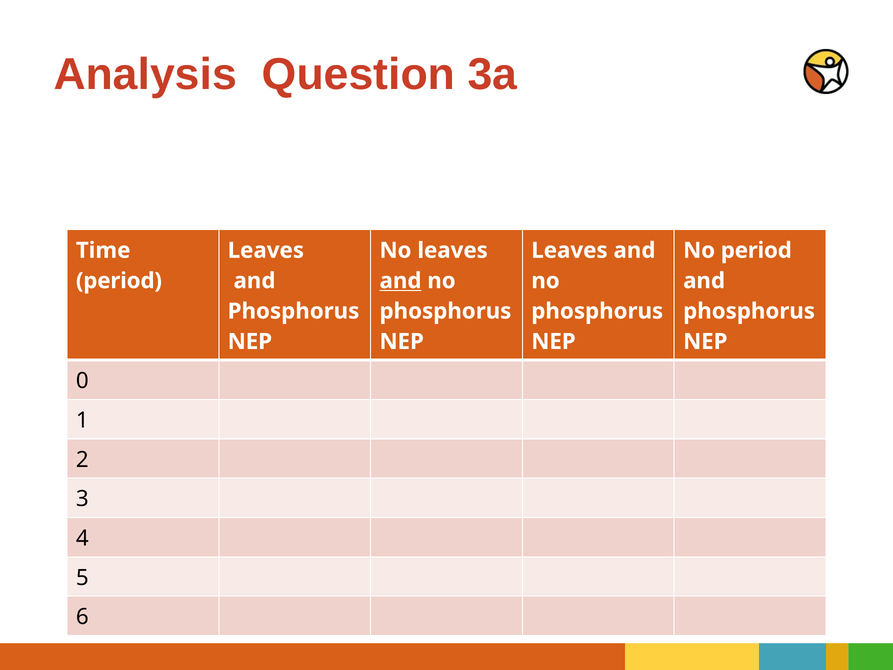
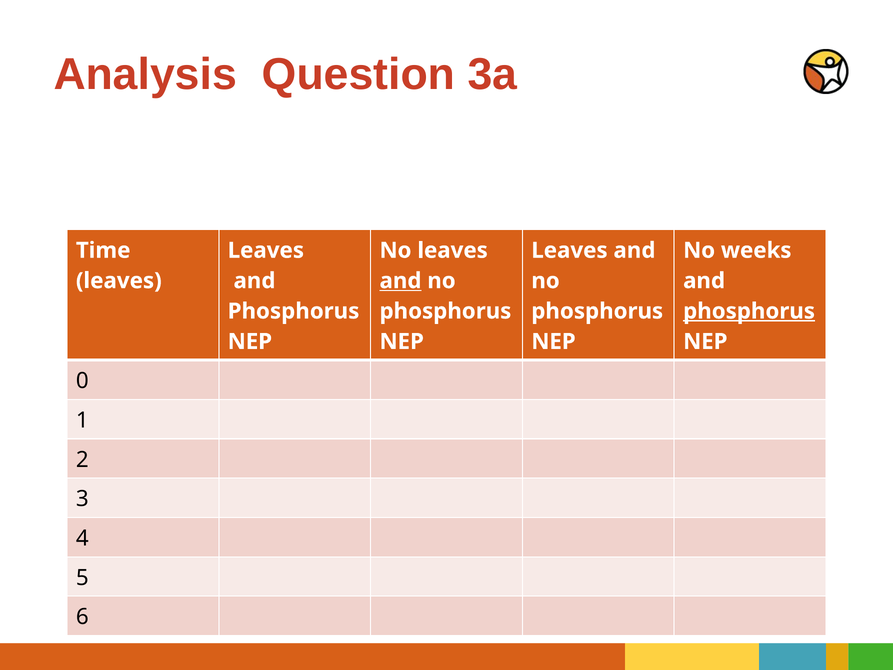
No period: period -> weeks
period at (119, 281): period -> leaves
phosphorus at (749, 311) underline: none -> present
